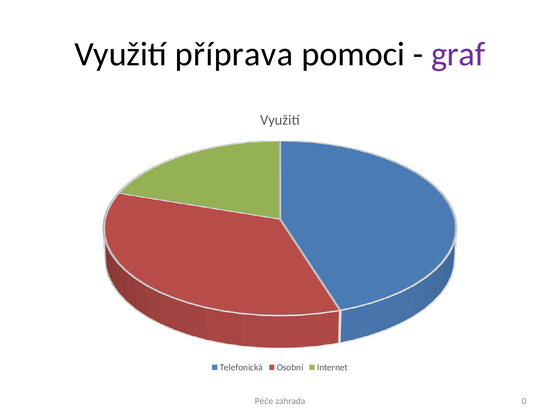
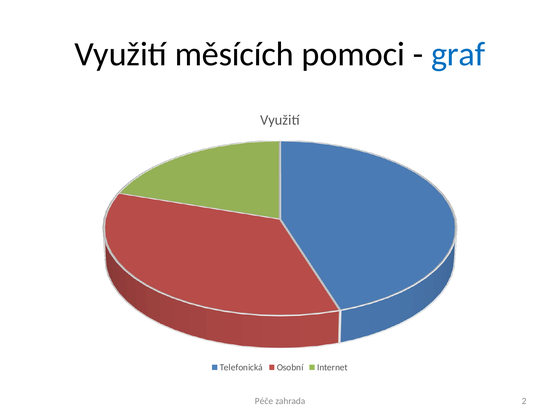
příprava: příprava -> měsících
graf colour: purple -> blue
0: 0 -> 2
